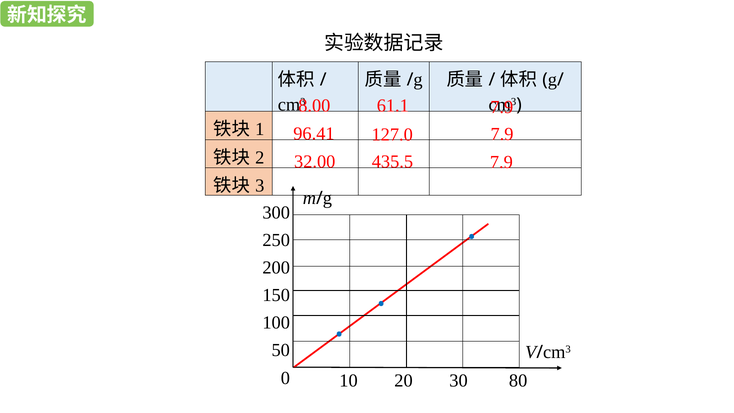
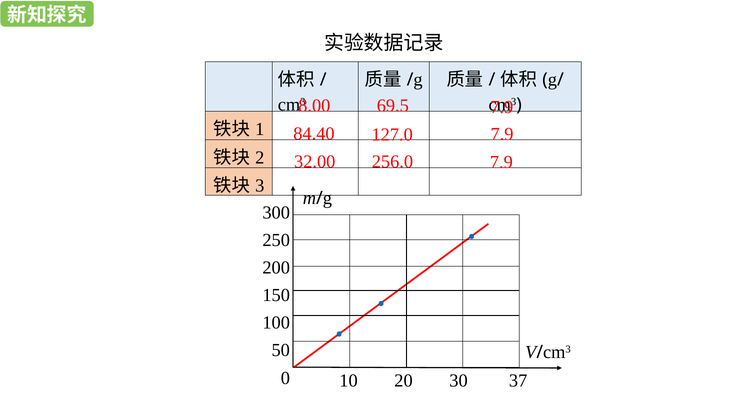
61.1: 61.1 -> 69.5
96.41: 96.41 -> 84.40
435.5: 435.5 -> 256.0
80: 80 -> 37
